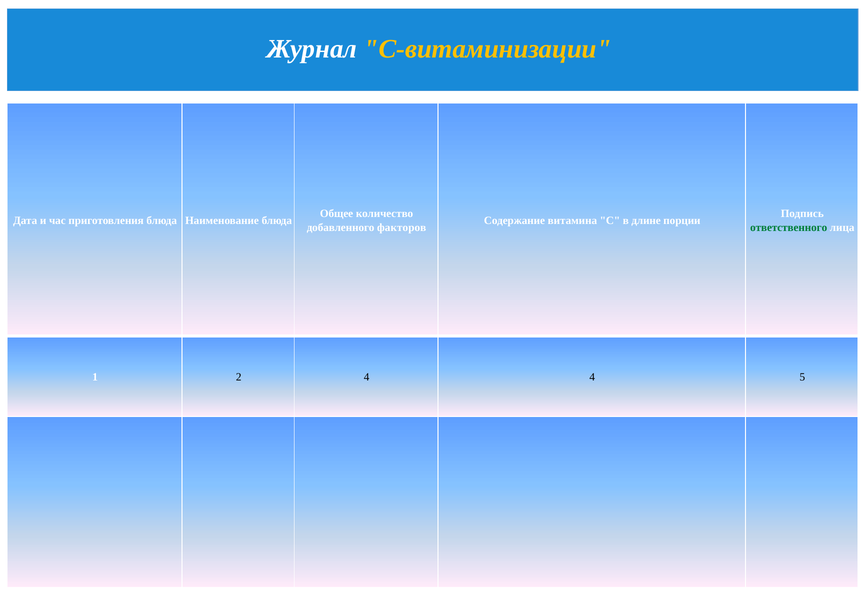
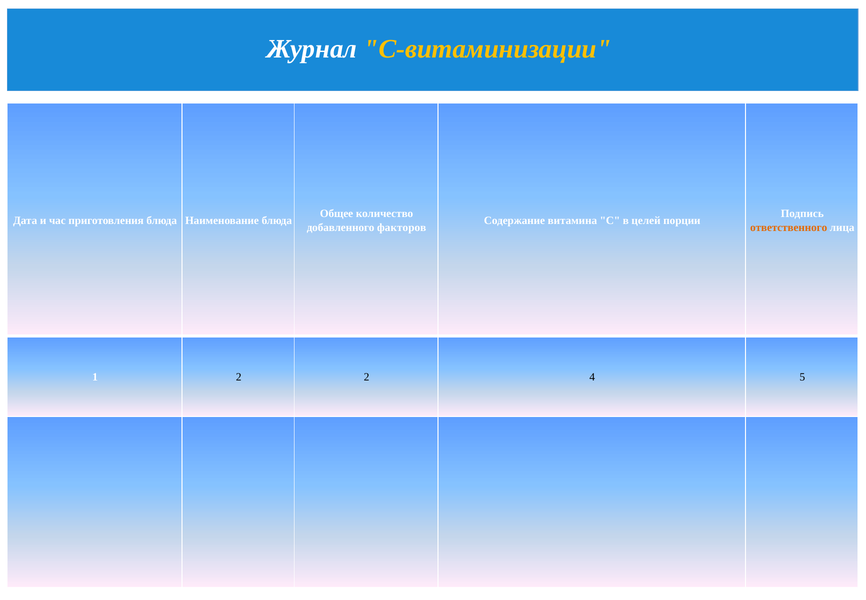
длине: длине -> целей
ответственного colour: green -> orange
2 4: 4 -> 2
